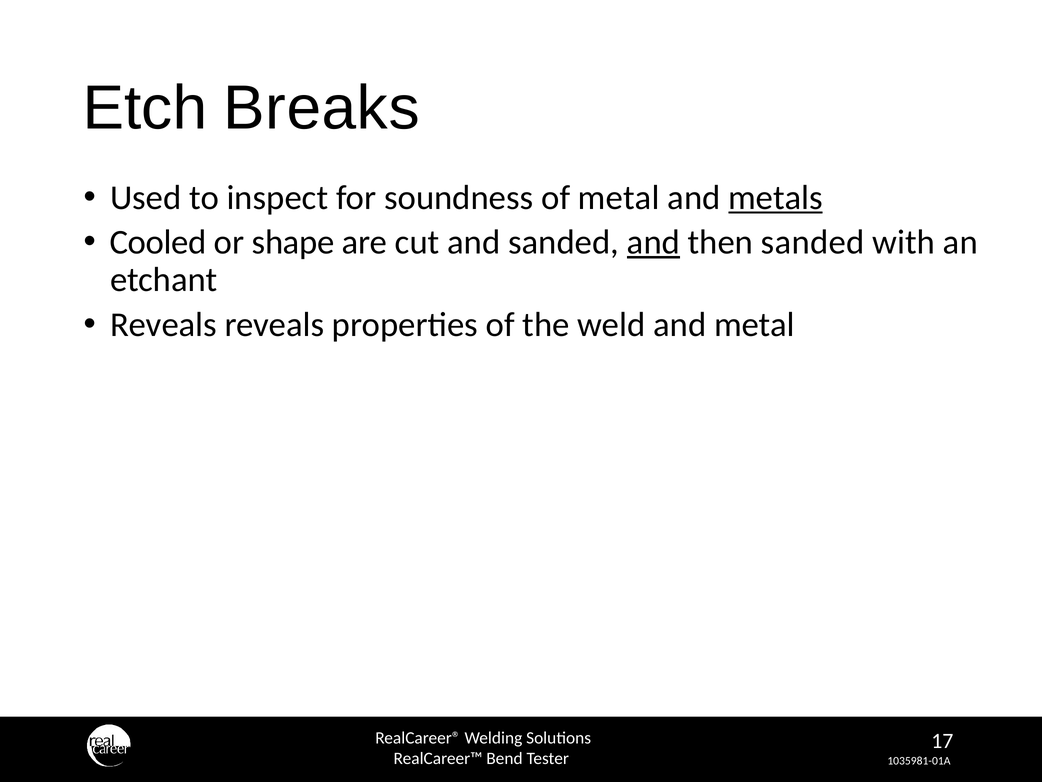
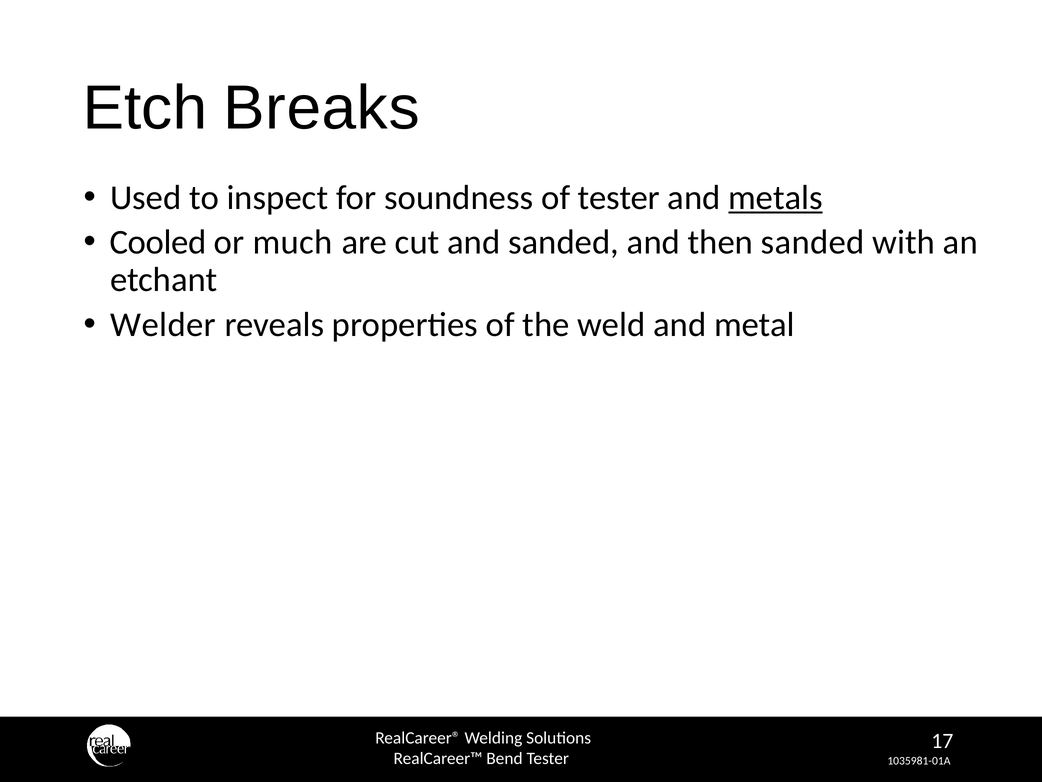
of metal: metal -> tester
shape: shape -> much
and at (653, 242) underline: present -> none
Reveals at (163, 324): Reveals -> Welder
